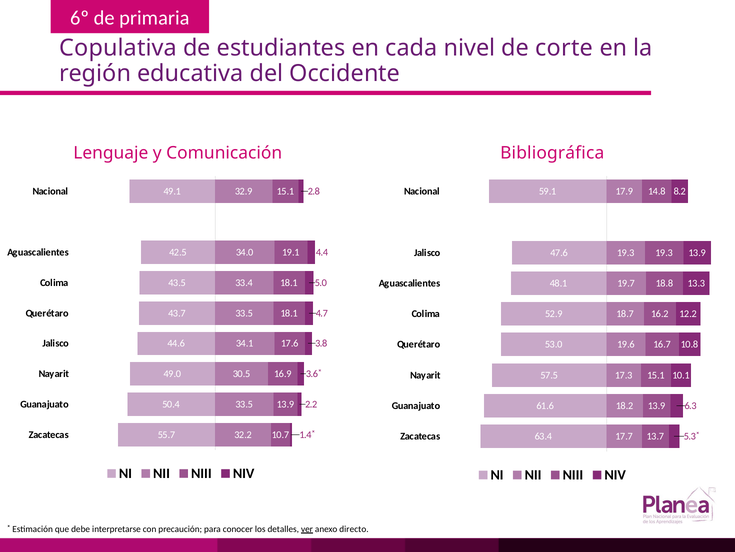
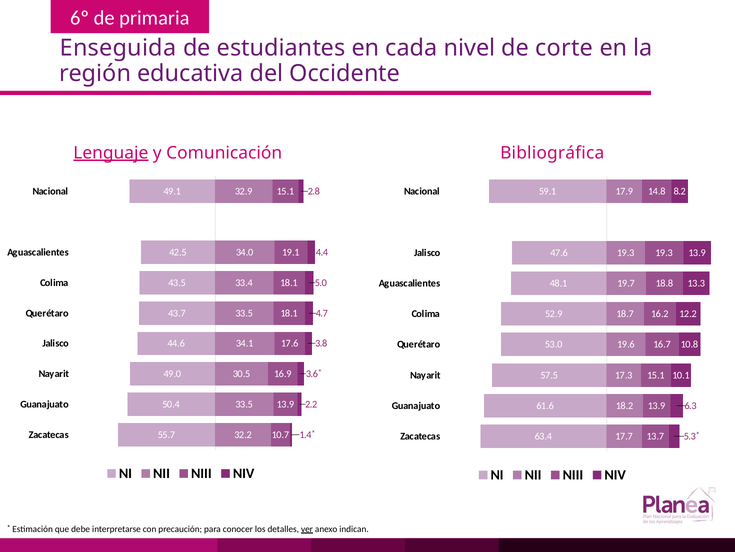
Copulativa: Copulativa -> Enseguida
Lenguaje underline: none -> present
directo: directo -> indican
